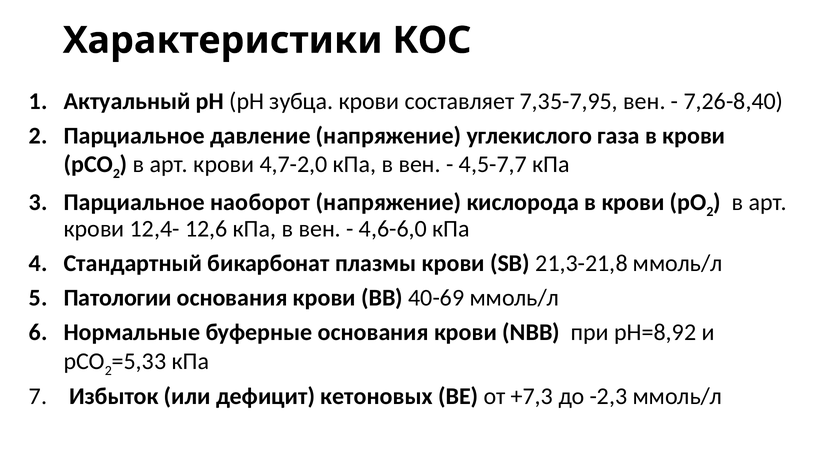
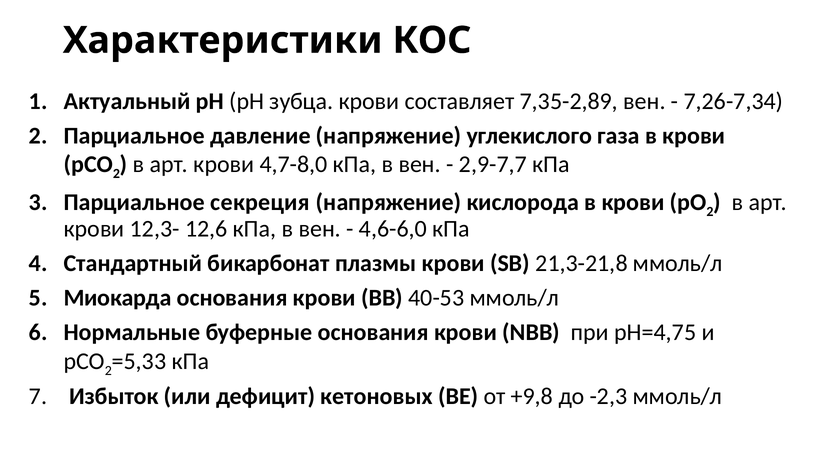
7,35-7,95: 7,35-7,95 -> 7,35-2,89
7,26-8,40: 7,26-8,40 -> 7,26-7,34
4,7-2,0: 4,7-2,0 -> 4,7-8,0
4,5-7,7: 4,5-7,7 -> 2,9-7,7
наоборот: наоборот -> секреция
12,4-: 12,4- -> 12,3-
Патологии: Патологии -> Миокарда
40-69: 40-69 -> 40-53
рН=8,92: рН=8,92 -> рН=4,75
+7,3: +7,3 -> +9,8
